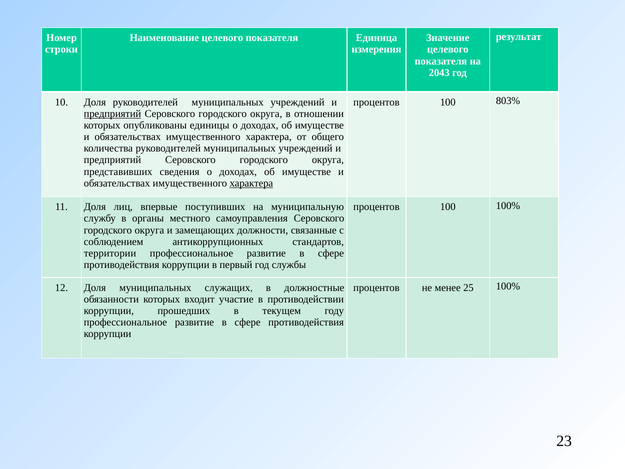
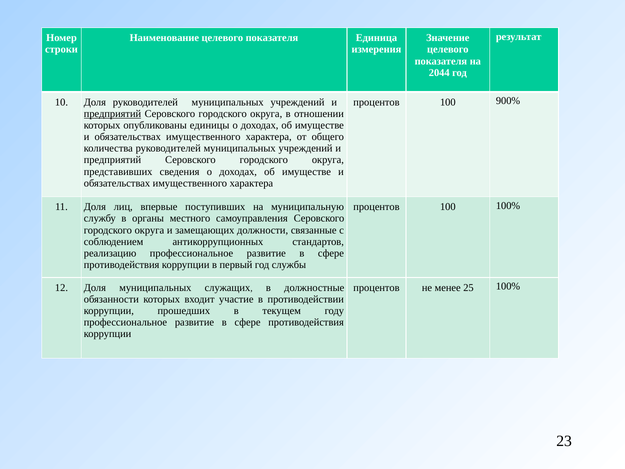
2043: 2043 -> 2044
803%: 803% -> 900%
характера at (251, 183) underline: present -> none
территории: территории -> реализацию
